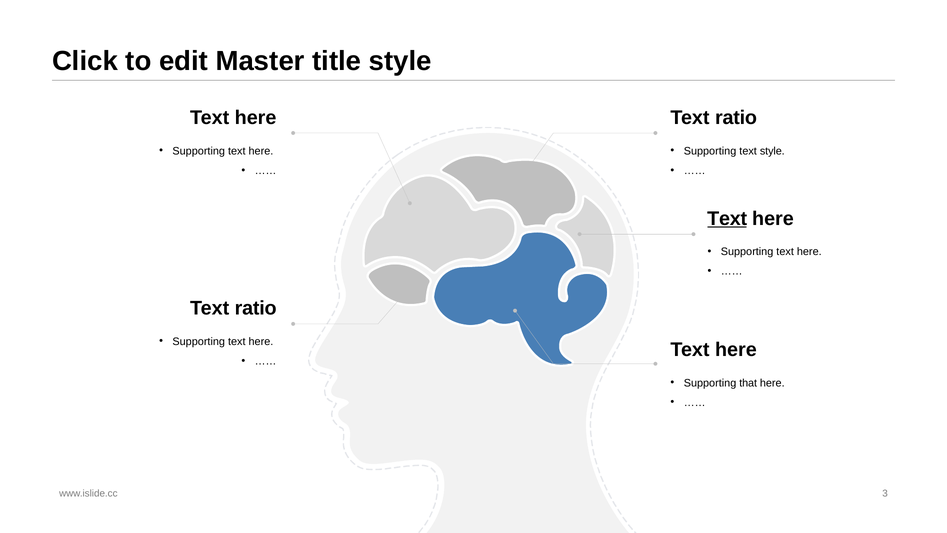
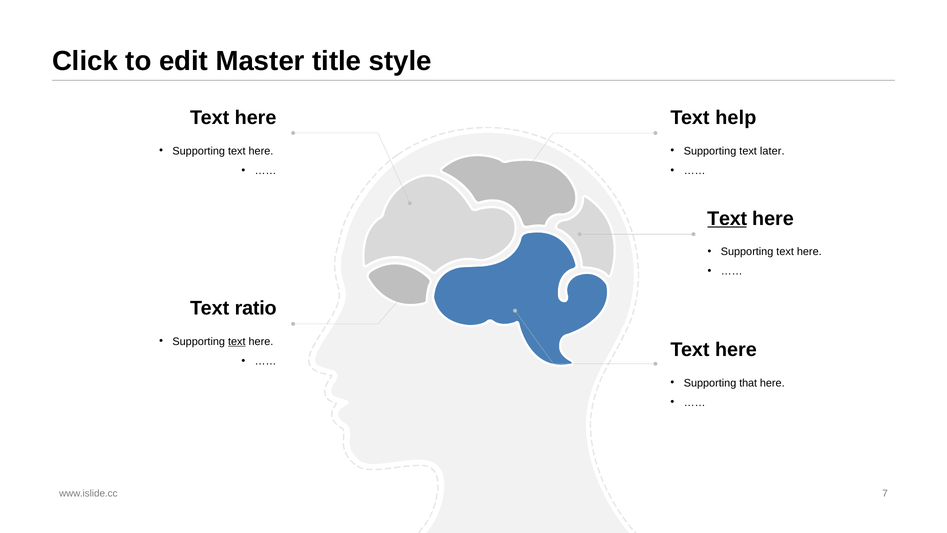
ratio at (736, 118): ratio -> help
text style: style -> later
text at (237, 341) underline: none -> present
3: 3 -> 7
